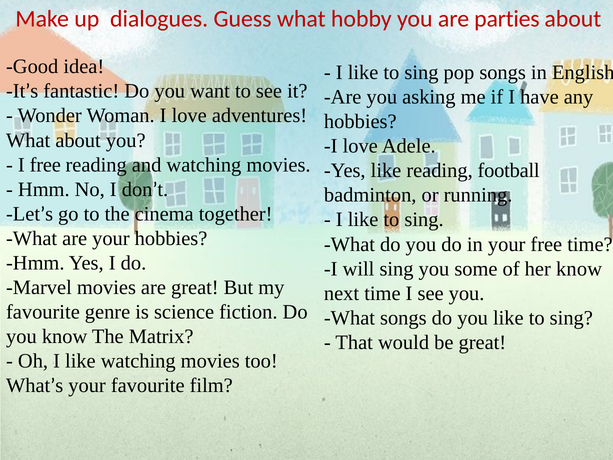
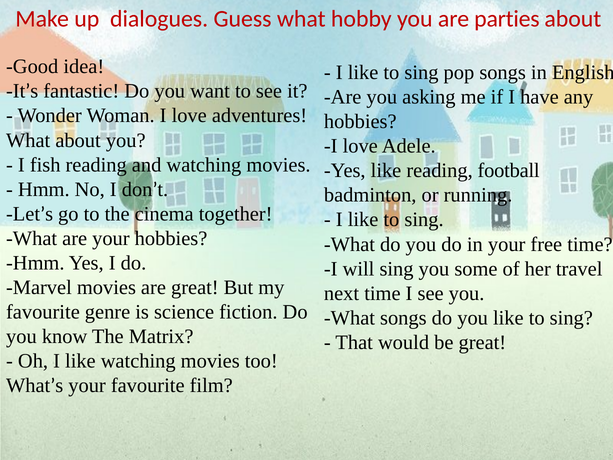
I free: free -> fish
her know: know -> travel
